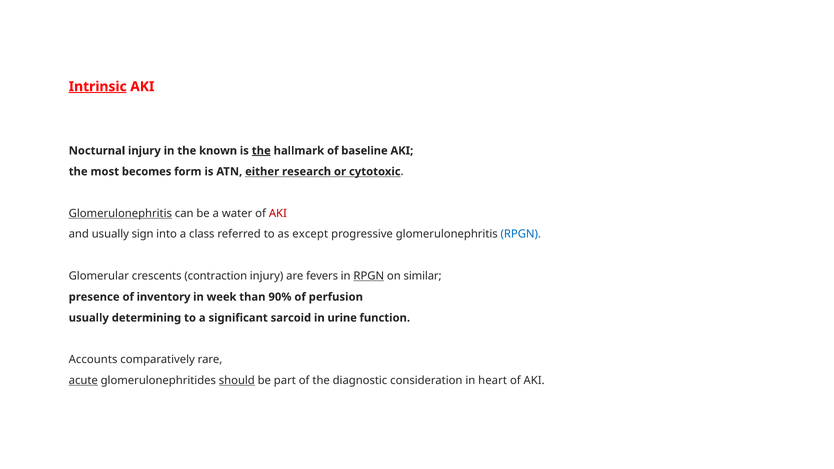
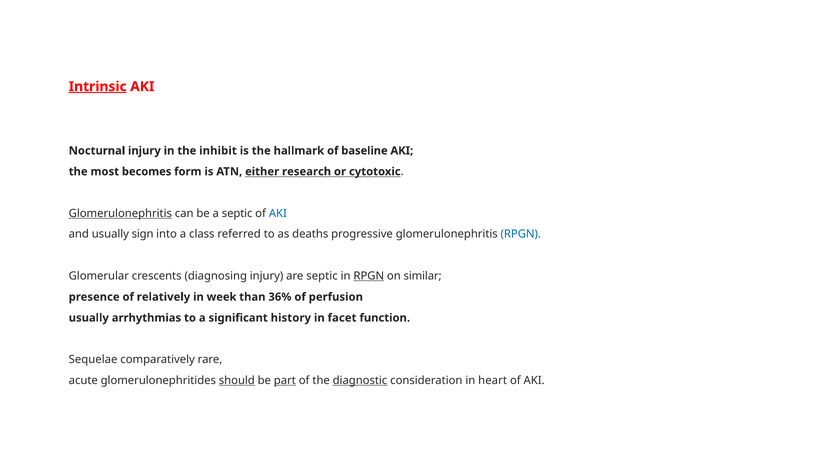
known: known -> inhibit
the at (261, 151) underline: present -> none
a water: water -> septic
AKI at (278, 213) colour: red -> blue
except: except -> deaths
contraction: contraction -> diagnosing
are fevers: fevers -> septic
inventory: inventory -> relatively
90%: 90% -> 36%
determining: determining -> arrhythmias
sarcoid: sarcoid -> history
urine: urine -> facet
Accounts: Accounts -> Sequelae
acute underline: present -> none
part underline: none -> present
diagnostic underline: none -> present
